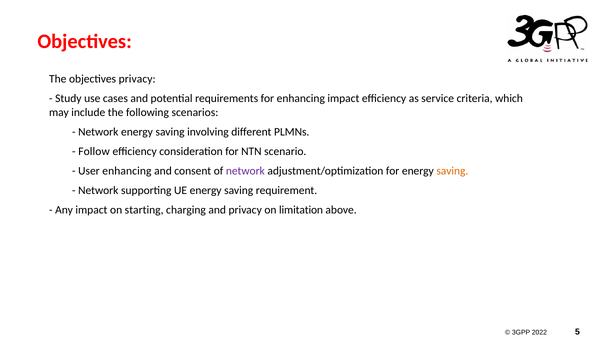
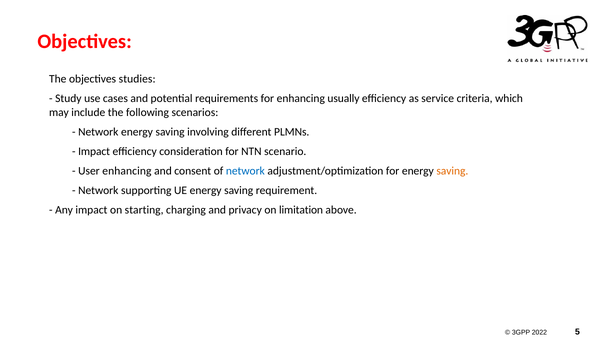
objectives privacy: privacy -> studies
enhancing impact: impact -> usually
Follow at (94, 151): Follow -> Impact
network at (245, 171) colour: purple -> blue
